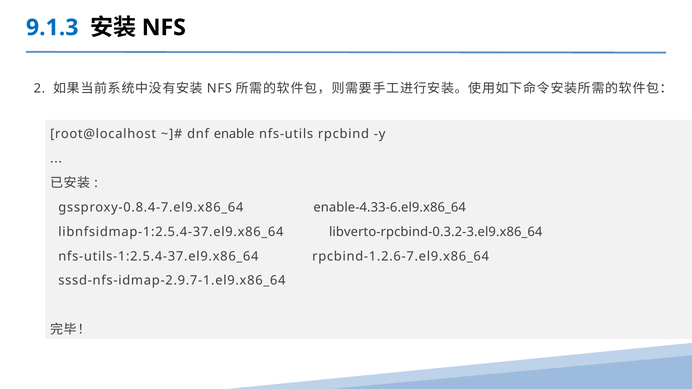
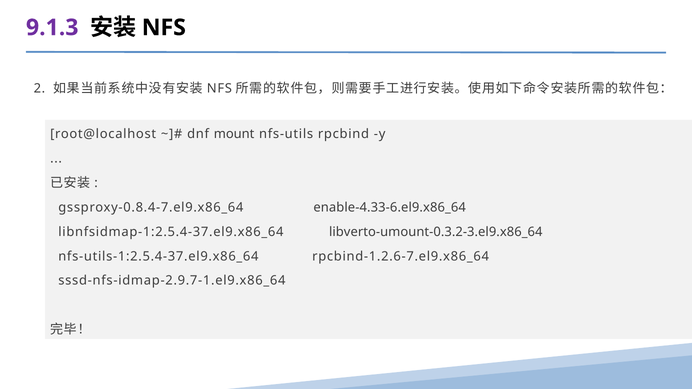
9.1.3 colour: blue -> purple
enable: enable -> mount
libverto-rpcbind-0.3.2-3.el9.x86_64: libverto-rpcbind-0.3.2-3.el9.x86_64 -> libverto-umount-0.3.2-3.el9.x86_64
